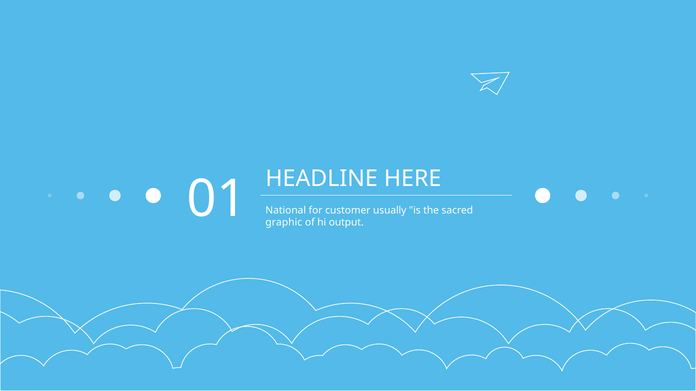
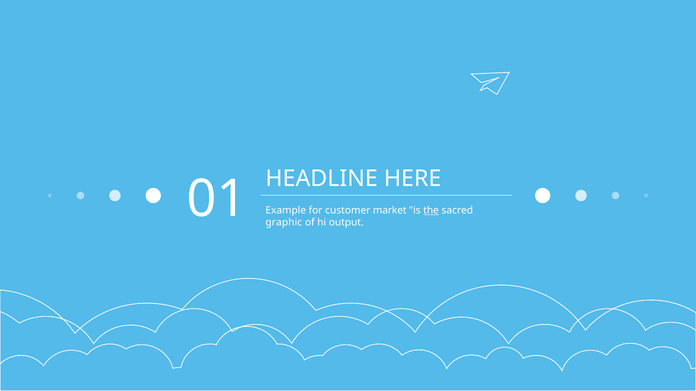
National: National -> Example
usually: usually -> market
the underline: none -> present
